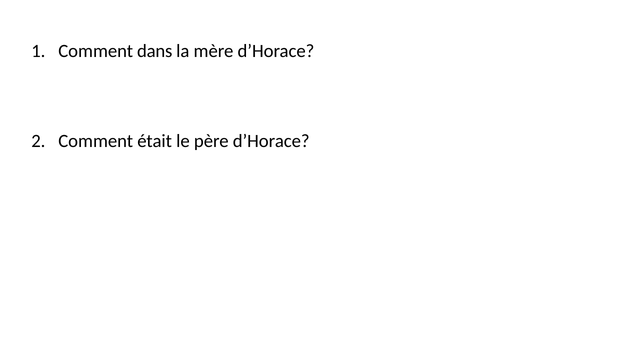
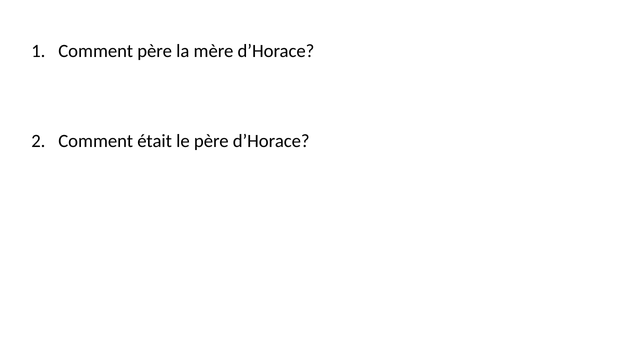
Comment dans: dans -> père
